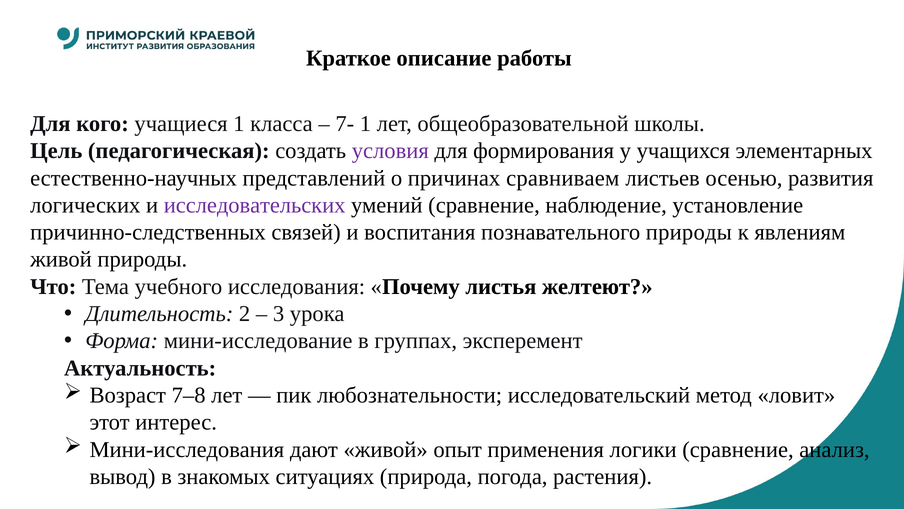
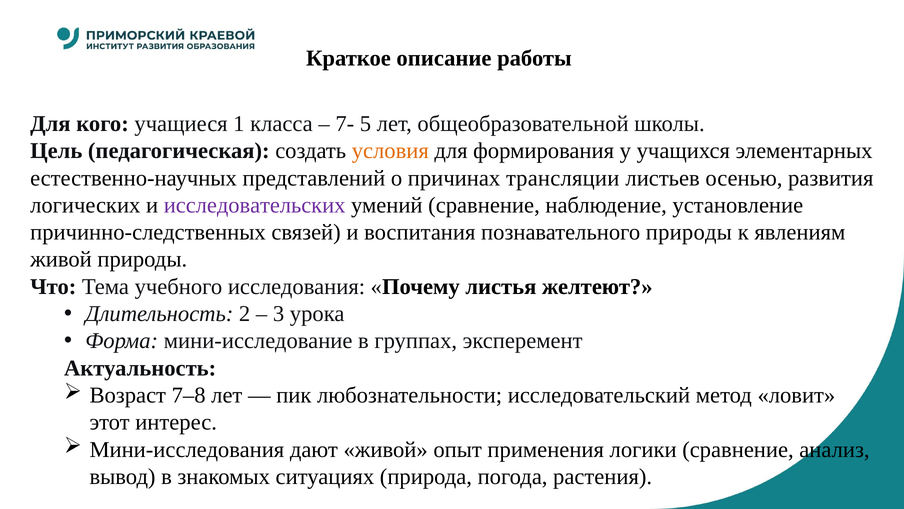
7- 1: 1 -> 5
условия colour: purple -> orange
сравниваем: сравниваем -> трансляции
